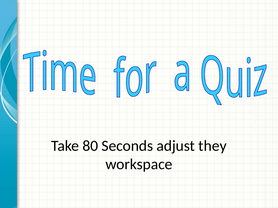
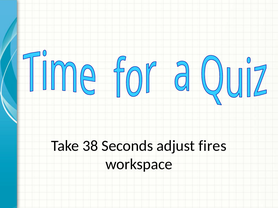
80: 80 -> 38
they: they -> fires
